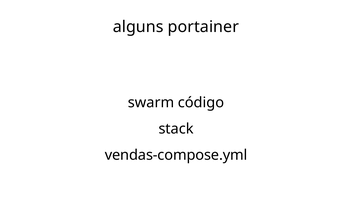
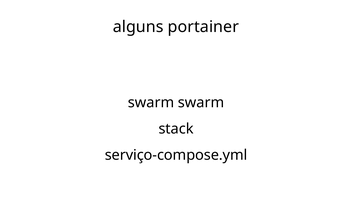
swarm código: código -> swarm
vendas-compose.yml: vendas-compose.yml -> serviço-compose.yml
